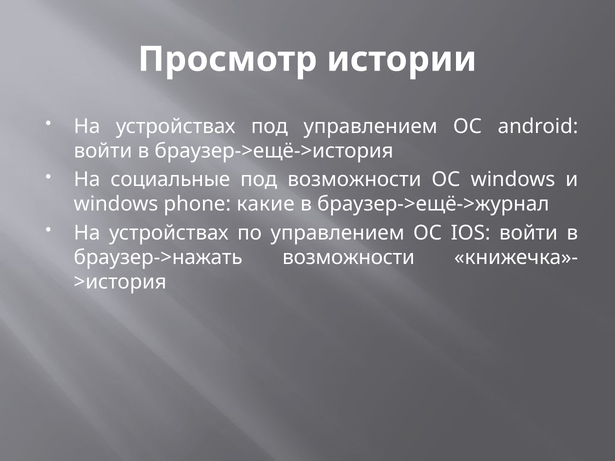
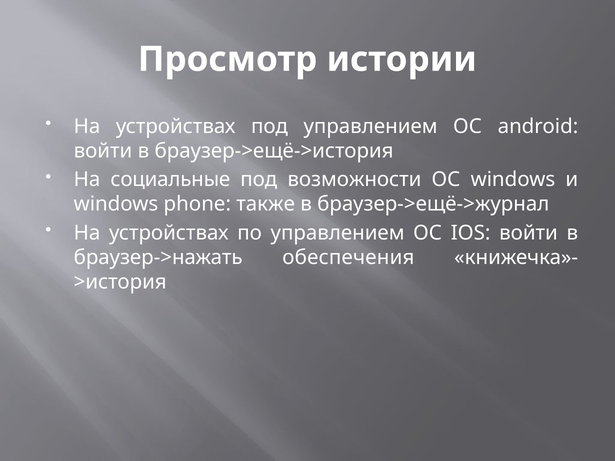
какие: какие -> также
браузер->нажать возможности: возможности -> обеспечения
